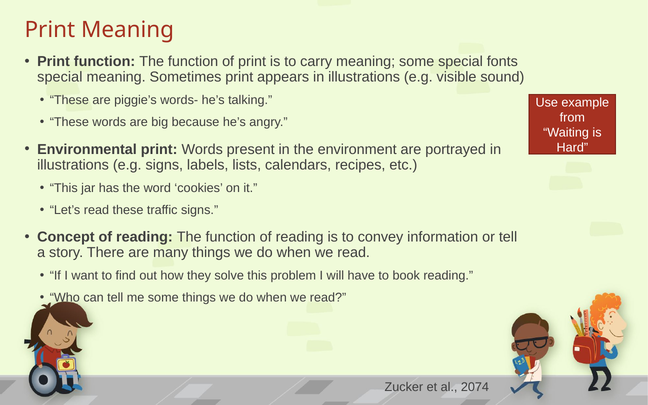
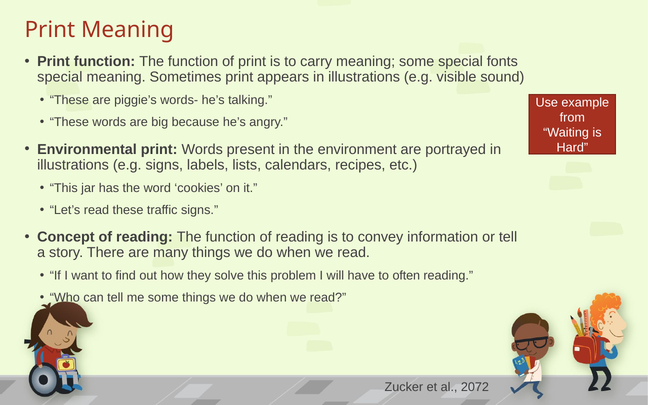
book: book -> often
2074: 2074 -> 2072
